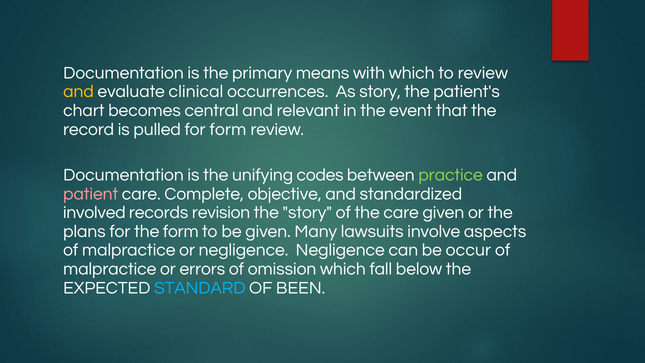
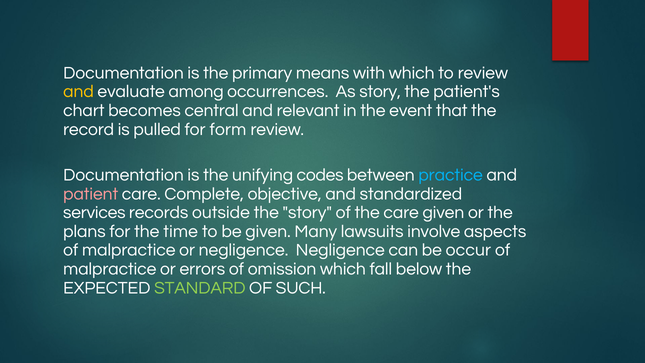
clinical: clinical -> among
practice colour: light green -> light blue
involved: involved -> services
revision: revision -> outside
the form: form -> time
STANDARD colour: light blue -> light green
BEEN: BEEN -> SUCH
